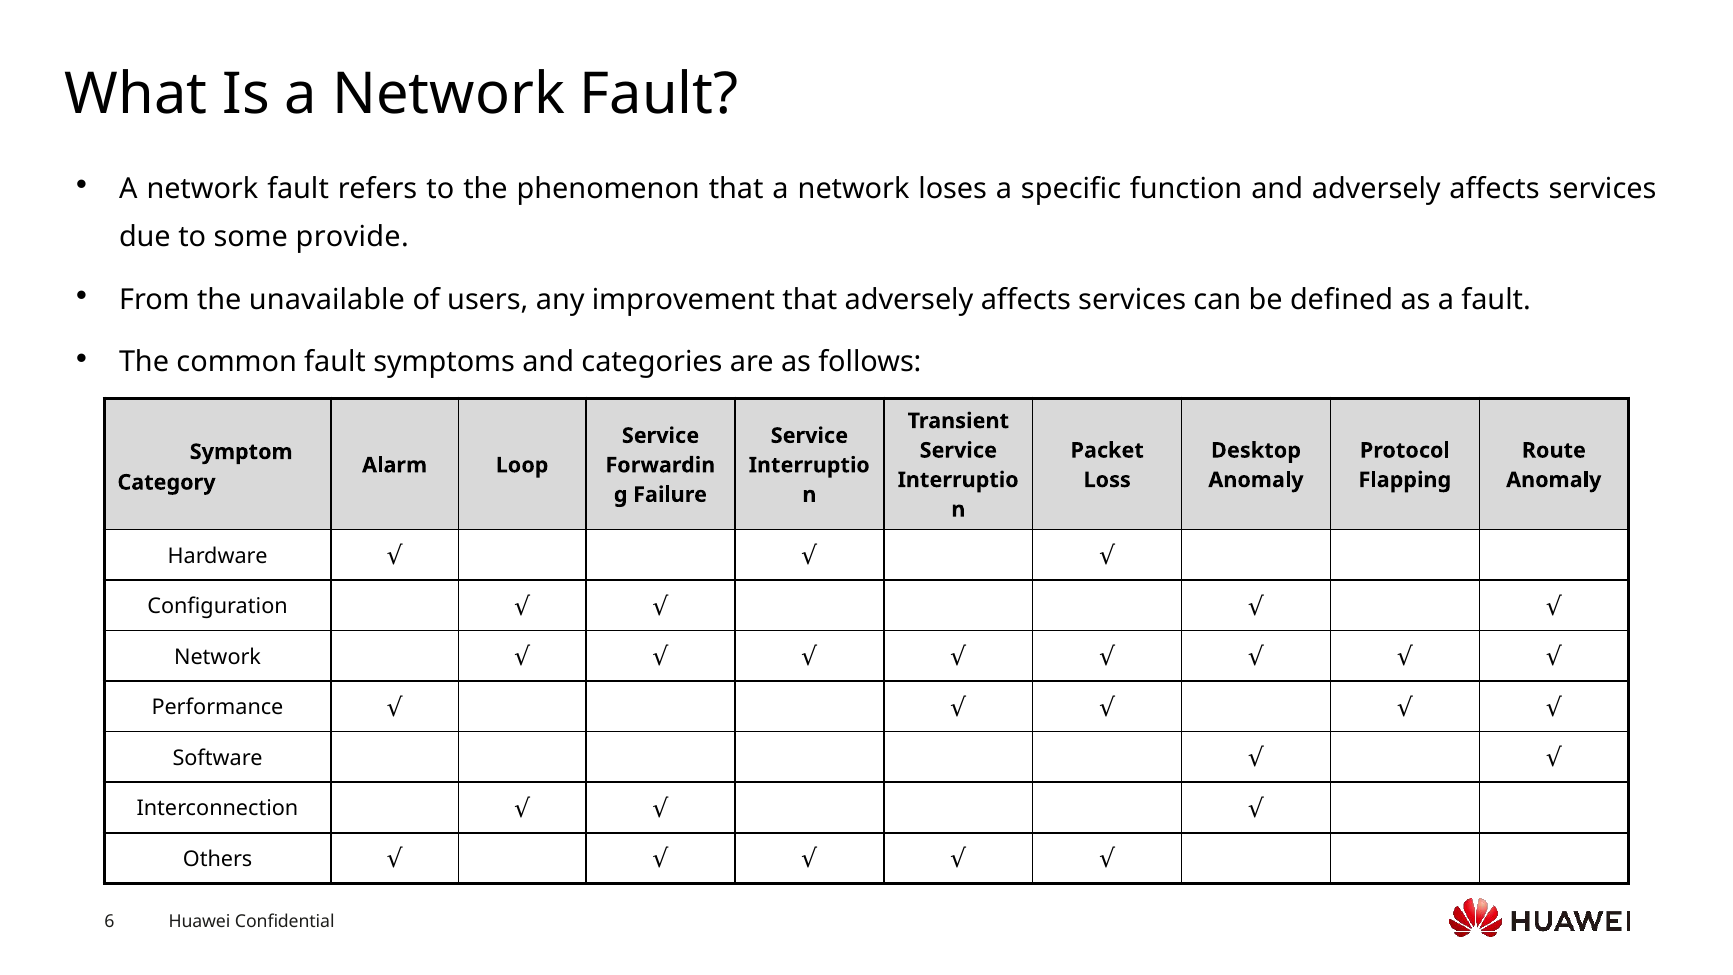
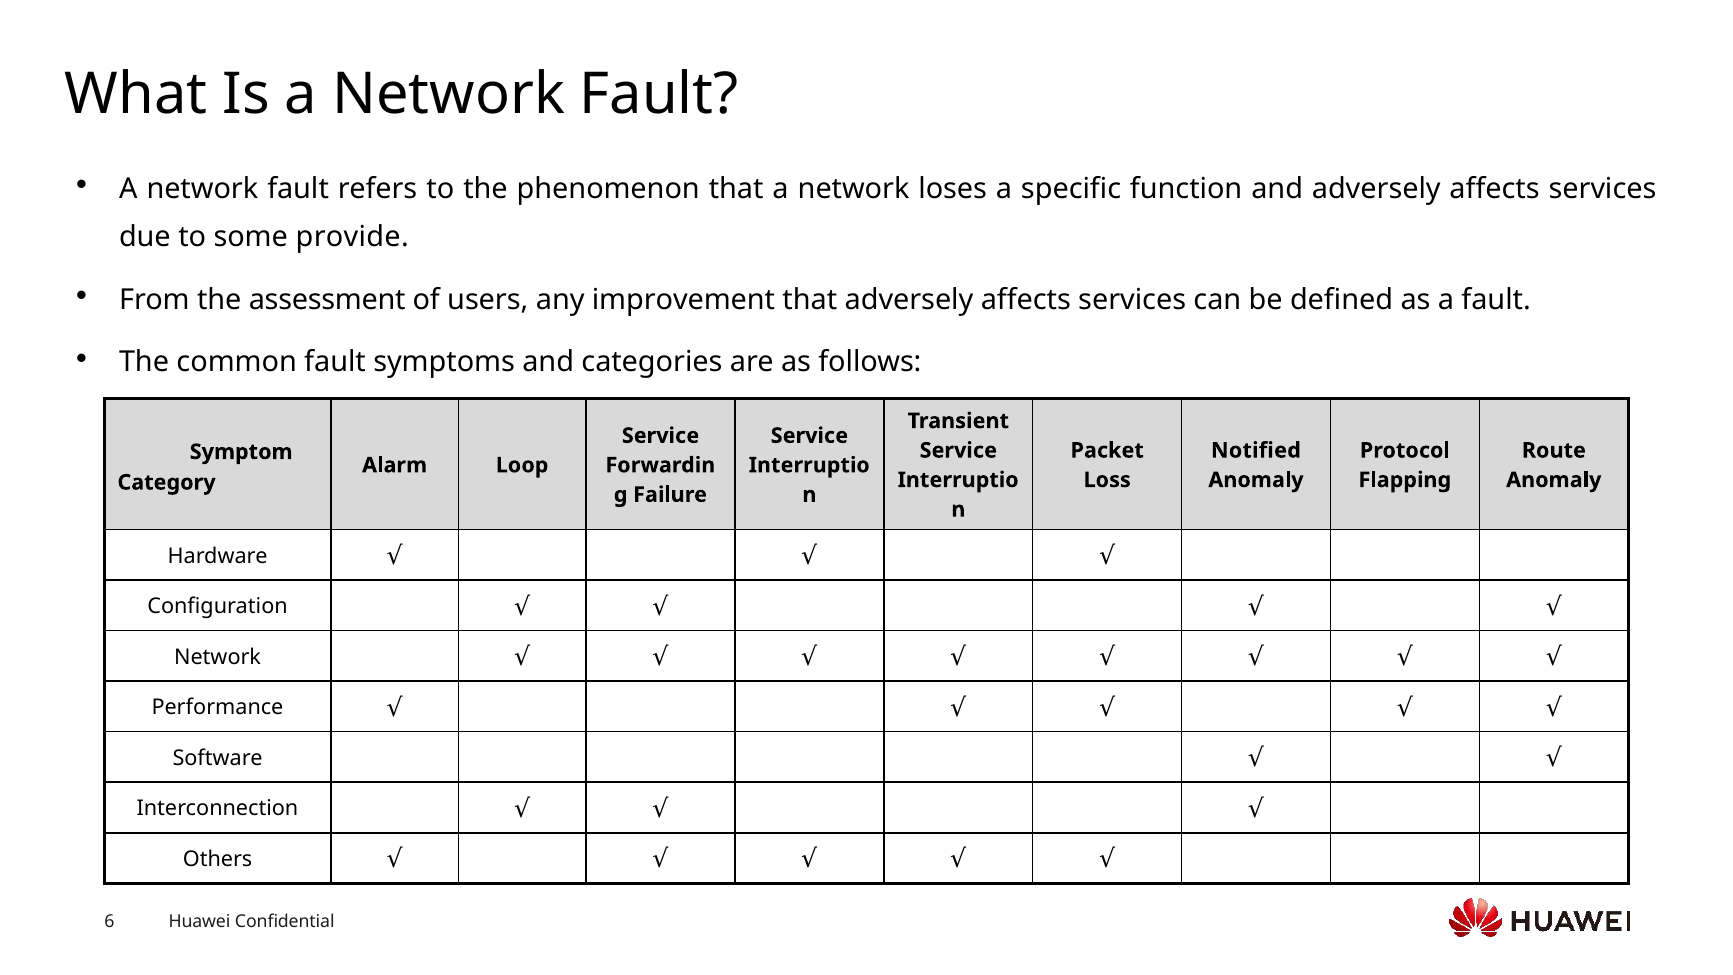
unavailable: unavailable -> assessment
Desktop: Desktop -> Notified
